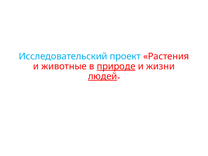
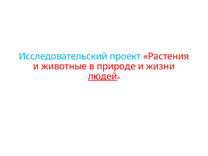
природе underline: present -> none
